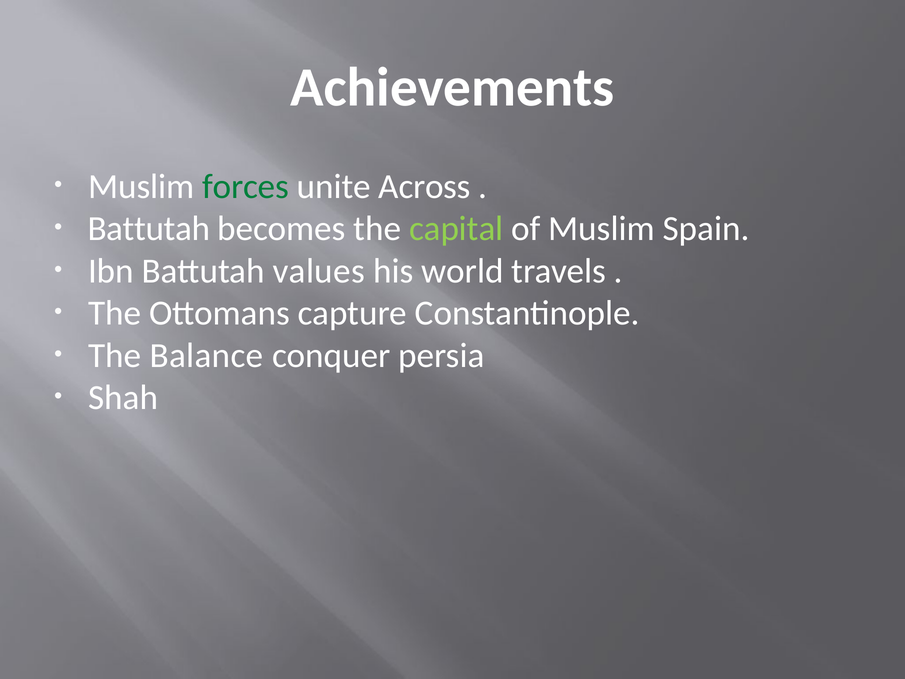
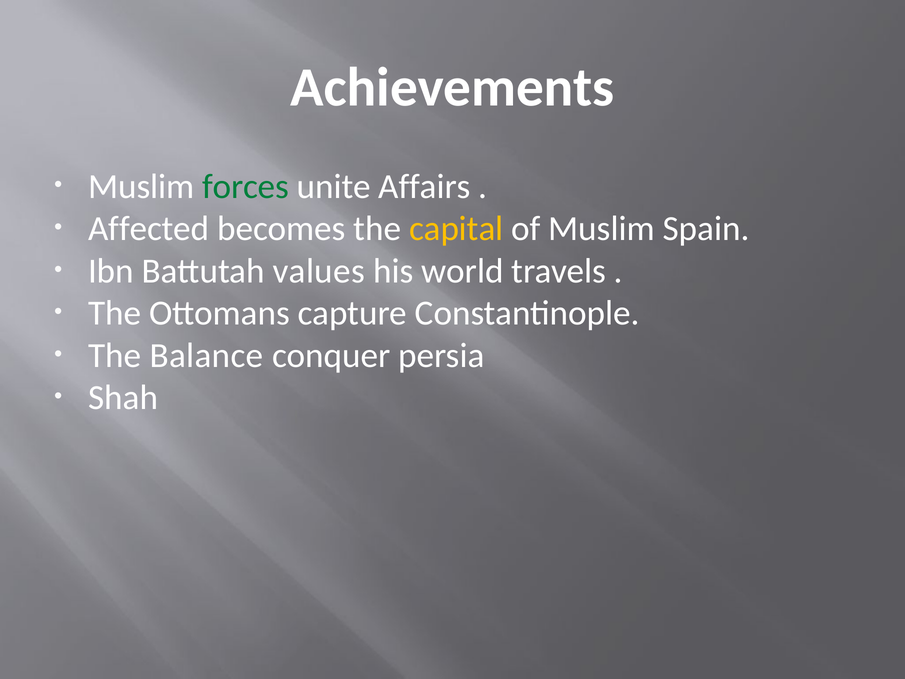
Across: Across -> Affairs
Battutah at (149, 229): Battutah -> Affected
capital colour: light green -> yellow
